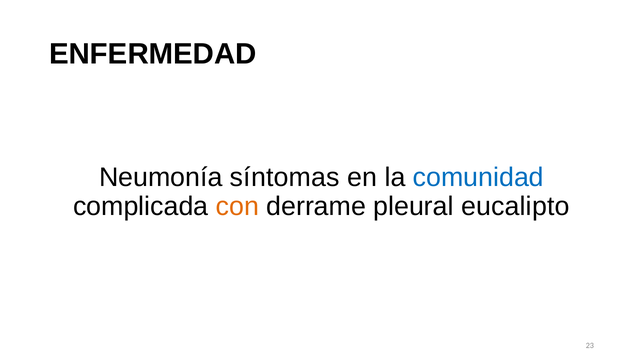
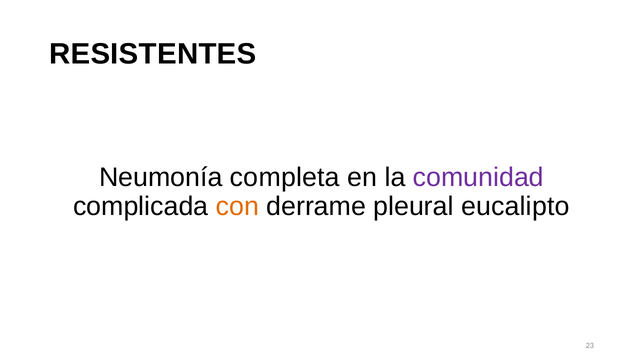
ENFERMEDAD: ENFERMEDAD -> RESISTENTES
síntomas: síntomas -> completa
comunidad colour: blue -> purple
